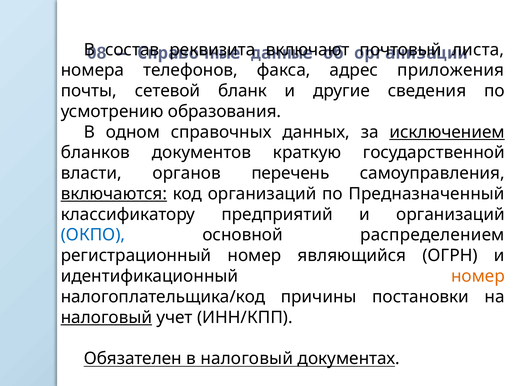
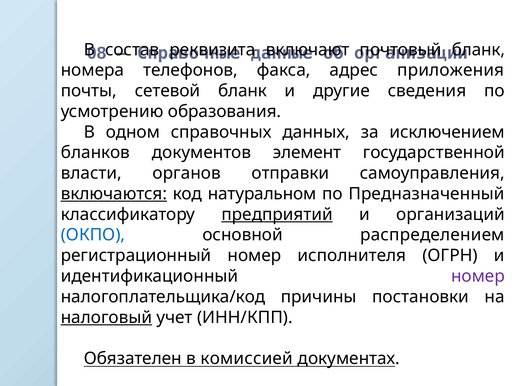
листа at (478, 50): листа -> бланк
исключением underline: present -> none
краткую: краткую -> элемент
перечень: перечень -> отправки
код организаций: организаций -> натуральном
предприятий underline: none -> present
являющийся: являющийся -> исполнителя
номер at (478, 276) colour: orange -> purple
в налоговый: налоговый -> комиссией
